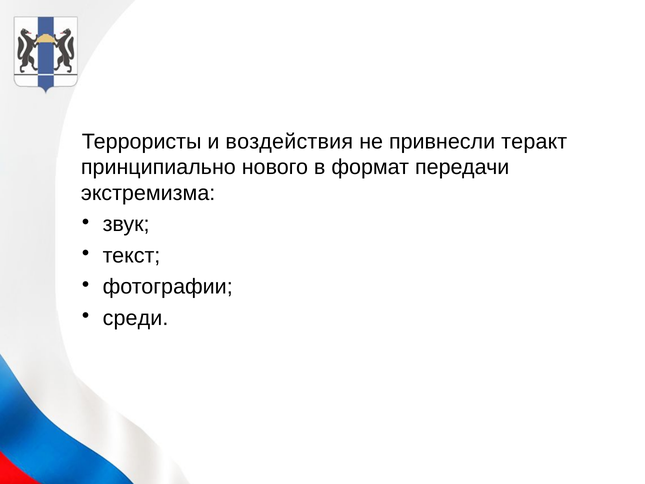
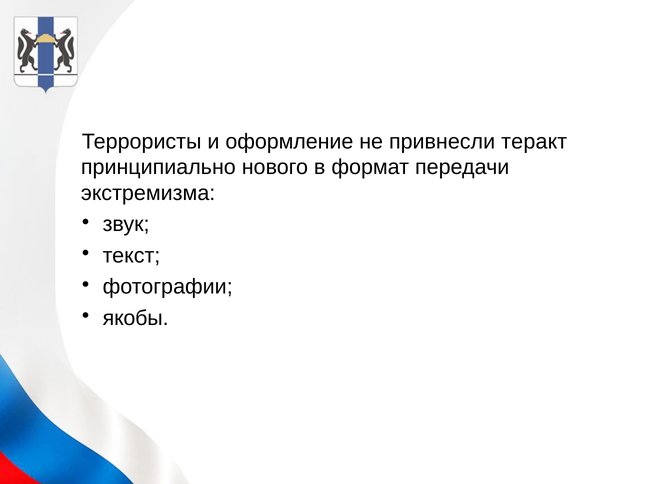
воздействия: воздействия -> оформление
среди: среди -> якобы
